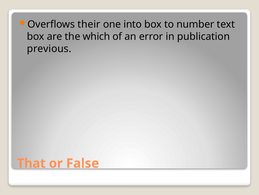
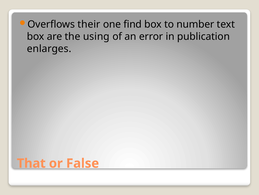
into: into -> find
which: which -> using
previous: previous -> enlarges
